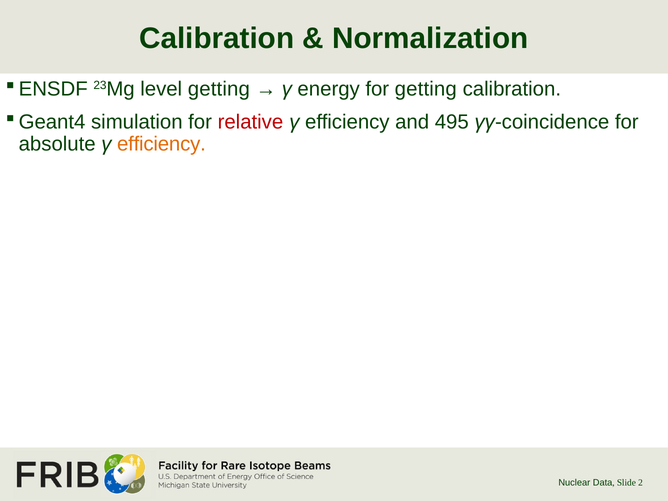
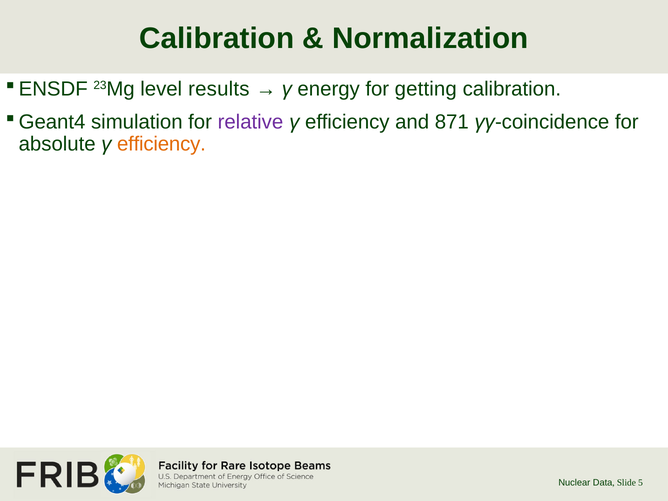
level getting: getting -> results
relative colour: red -> purple
495: 495 -> 871
2: 2 -> 5
